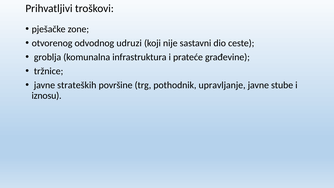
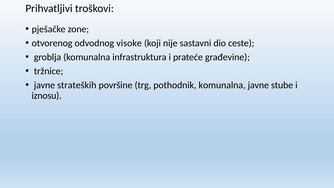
udruzi: udruzi -> visoke
pothodnik upravljanje: upravljanje -> komunalna
